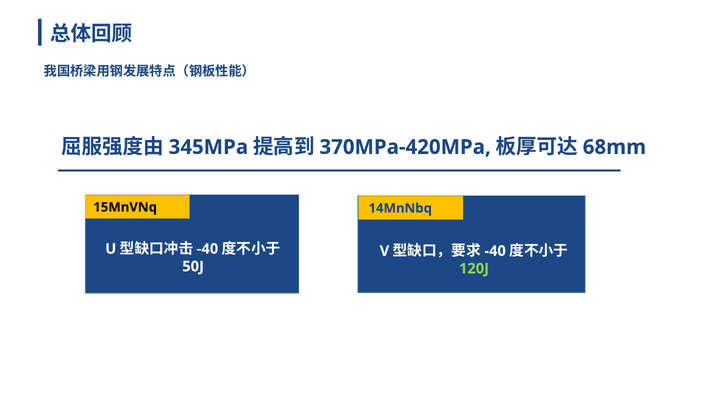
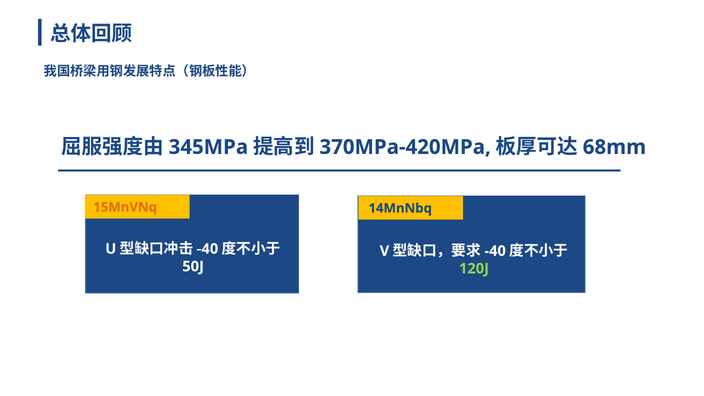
15MnVNq colour: black -> orange
